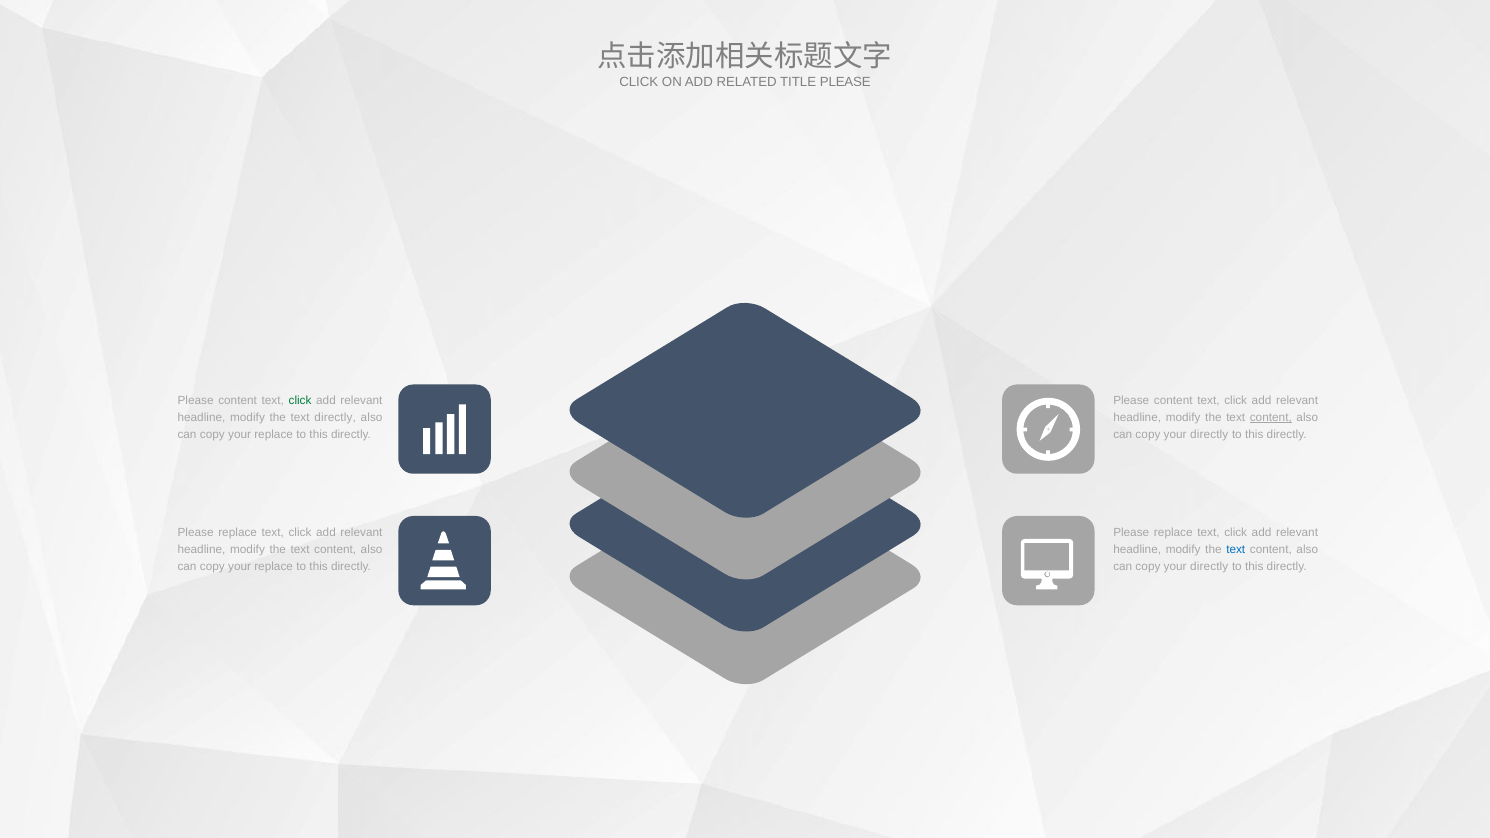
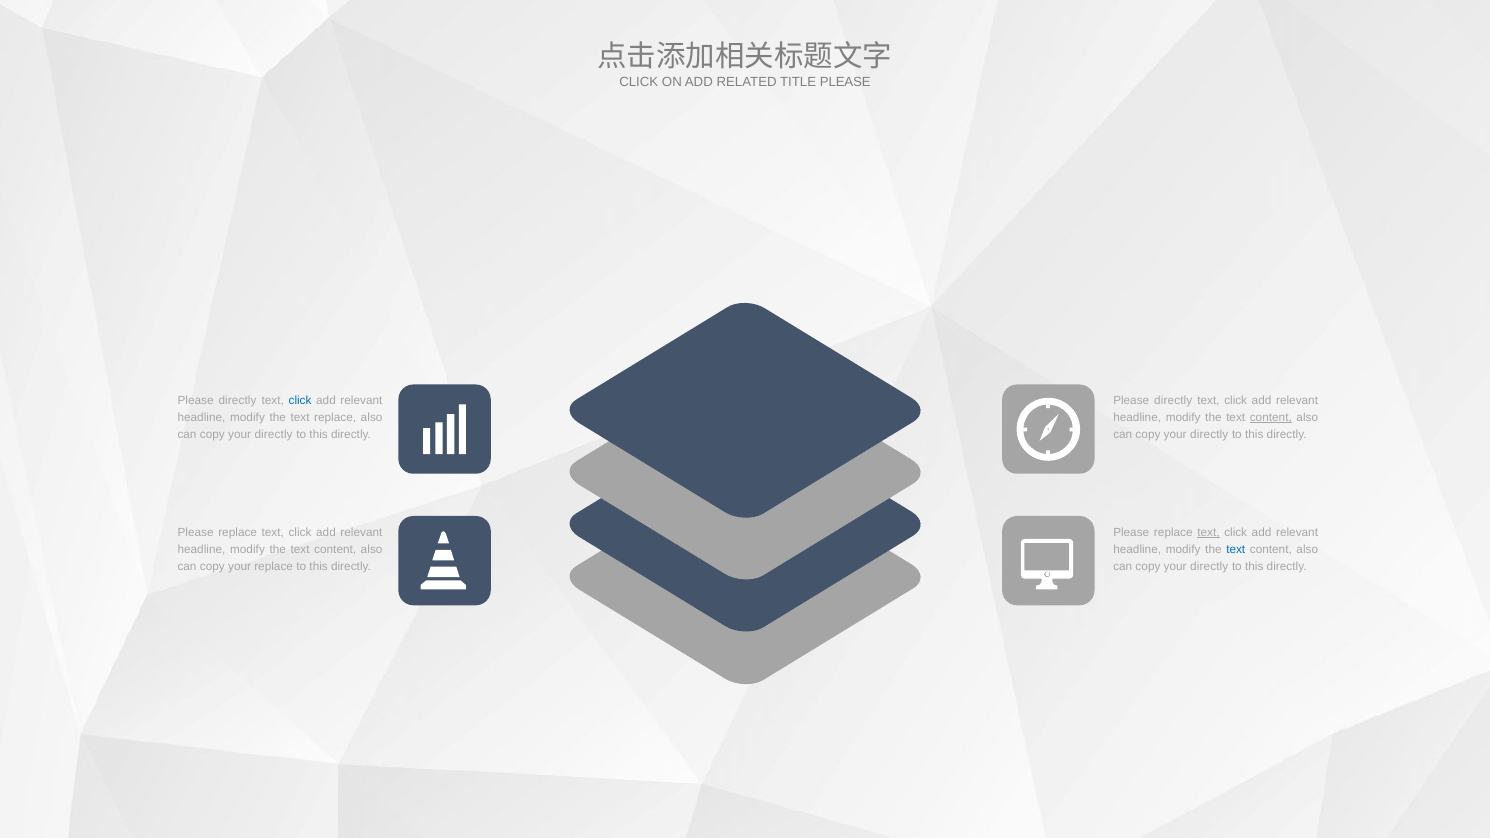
content at (238, 401): content -> directly
click at (300, 401) colour: green -> blue
content at (1173, 401): content -> directly
text directly: directly -> replace
replace at (274, 435): replace -> directly
text at (1208, 532) underline: none -> present
